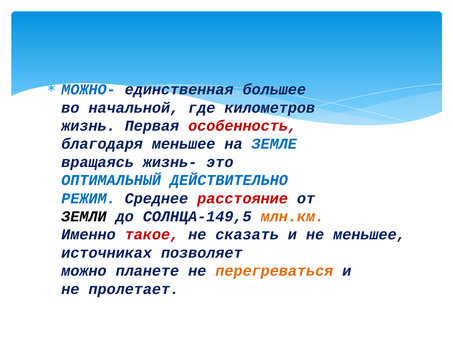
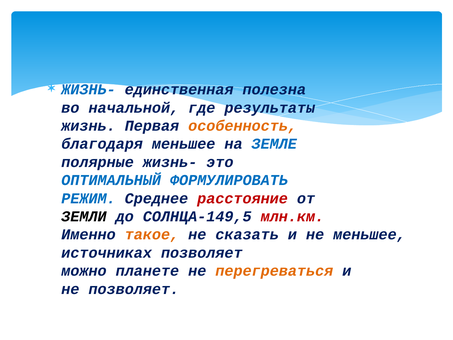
МОЖНО- at (89, 90): МОЖНО- -> ЖИЗНЬ-
большее: большее -> полезна
километров: километров -> результаты
особенность colour: red -> orange
вращаясь: вращаясь -> полярные
ДЕЙСТВИТЕЛЬНО: ДЕЙСТВИТЕЛЬНО -> ФОРМУЛИРОВАТЬ
млн.км colour: orange -> red
такое colour: red -> orange
не пролетает: пролетает -> позволяет
